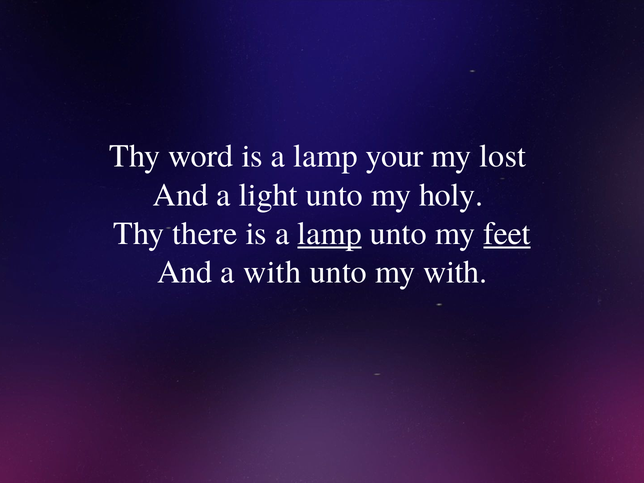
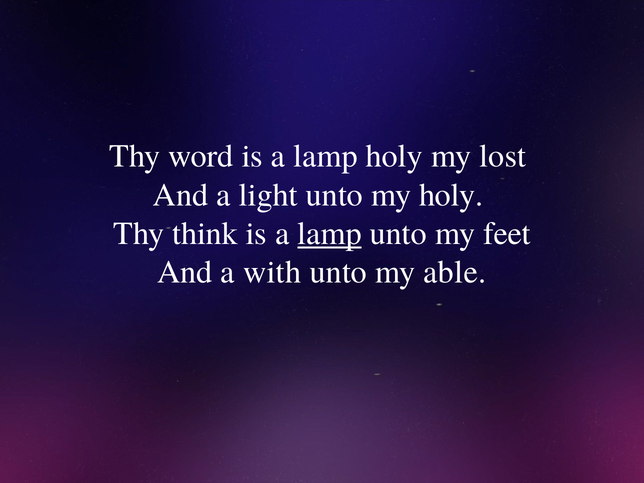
lamp your: your -> holy
there: there -> think
feet underline: present -> none
my with: with -> able
